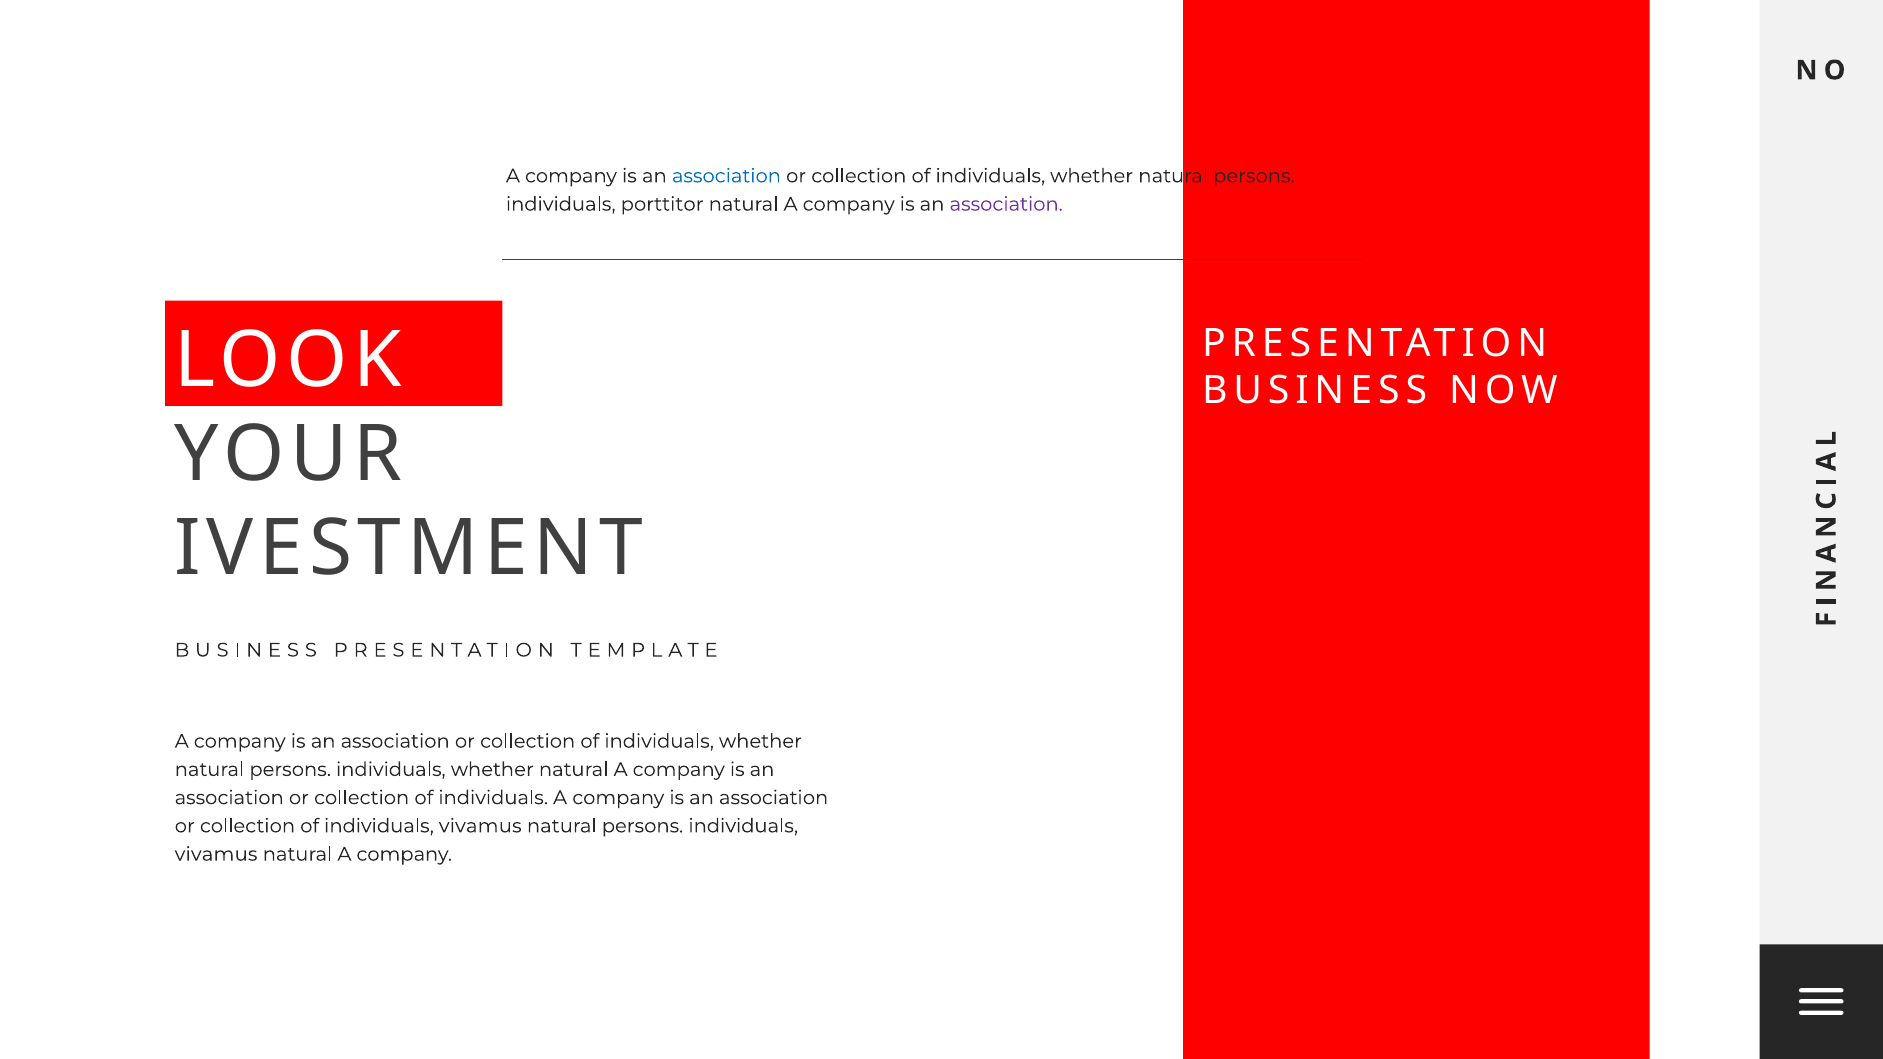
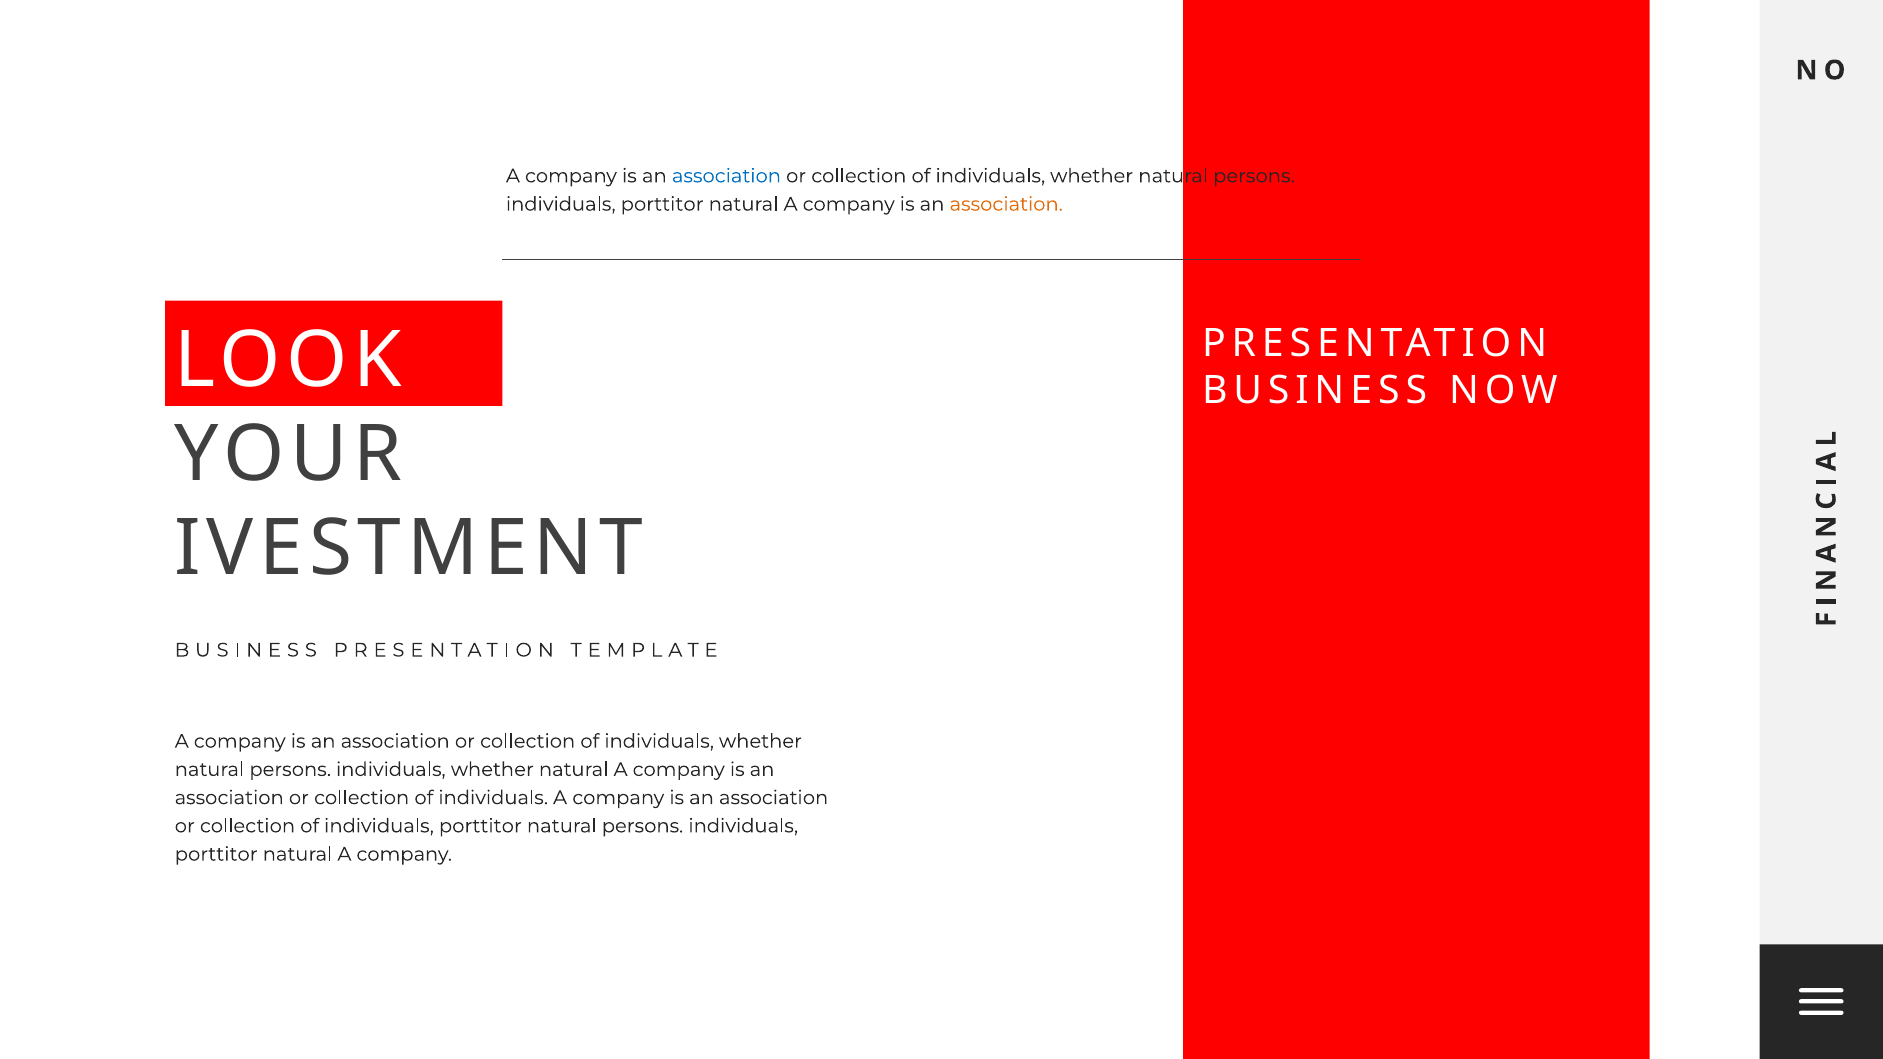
association at (1006, 204) colour: purple -> orange
of individuals vivamus: vivamus -> porttitor
vivamus at (216, 854): vivamus -> porttitor
